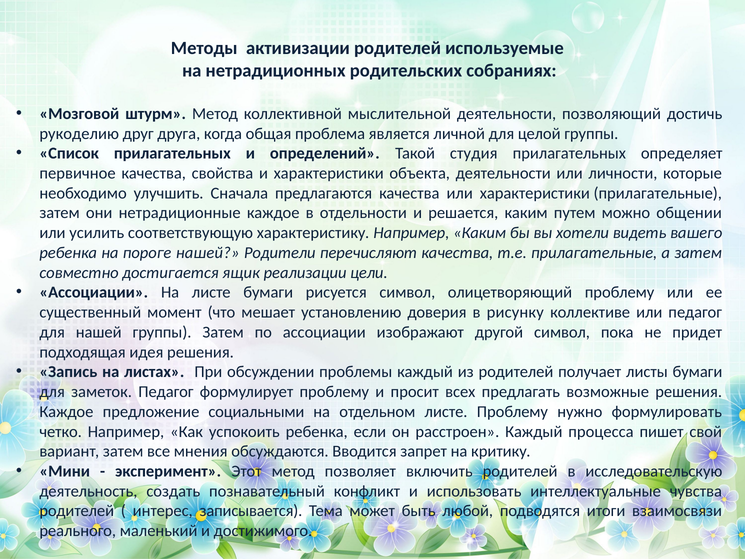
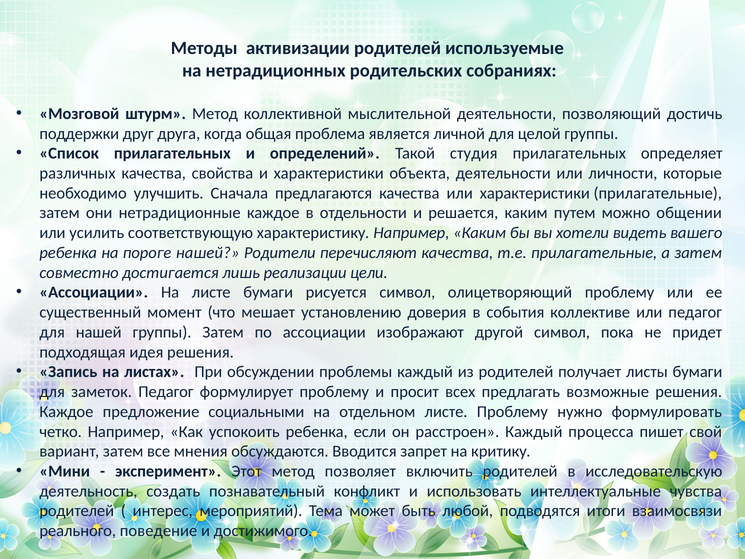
рукоделию: рукоделию -> поддержки
первичное: первичное -> различных
ящик: ящик -> лишь
рисунку: рисунку -> события
записывается: записывается -> мероприятий
маленький: маленький -> поведение
